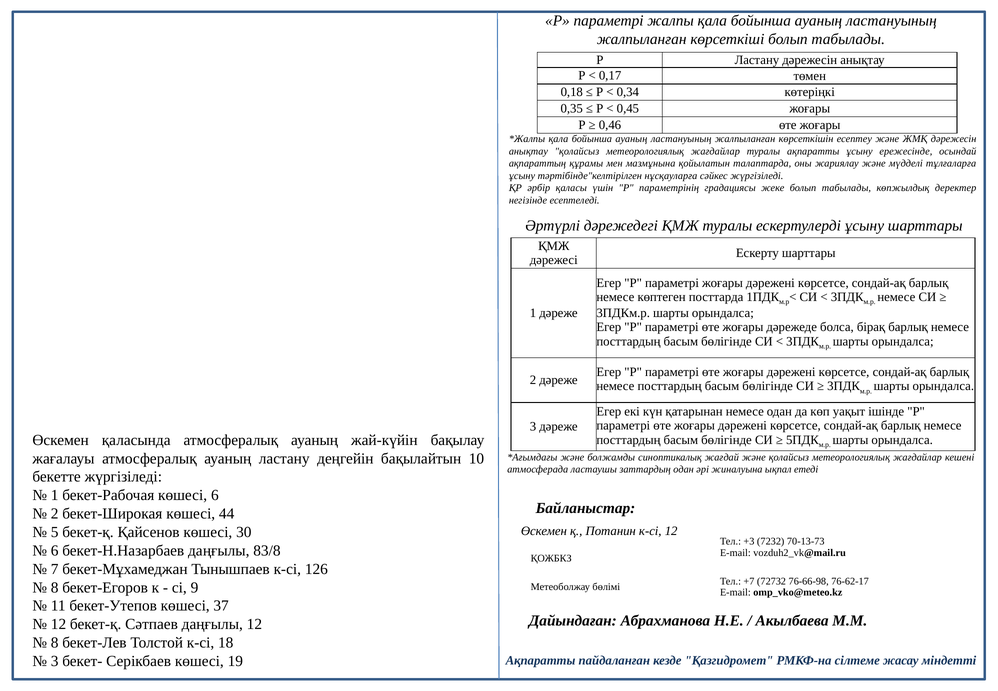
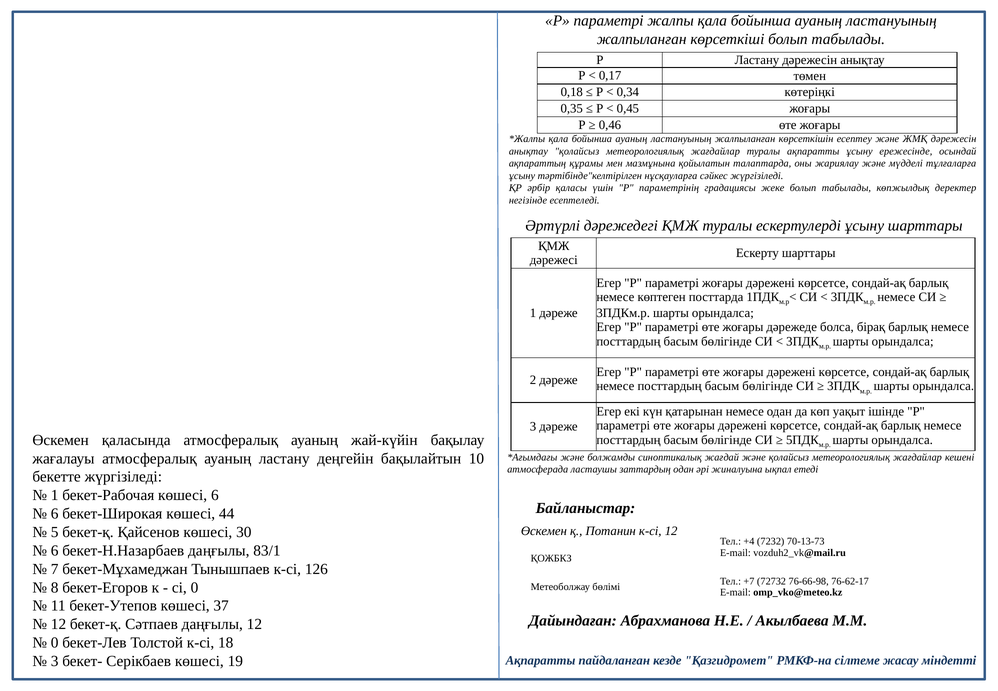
2 at (55, 514): 2 -> 6
+3: +3 -> +4
83/8: 83/8 -> 83/1
сі 9: 9 -> 0
8 at (55, 643): 8 -> 0
